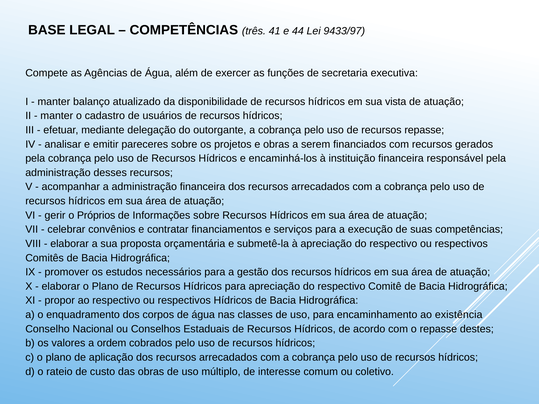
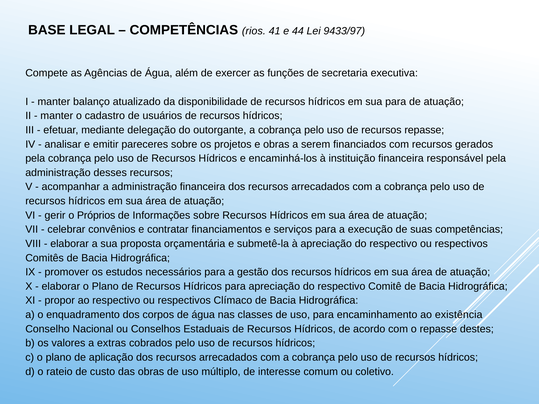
três: três -> rios
sua vista: vista -> para
respectivos Hídricos: Hídricos -> Clímaco
ordem: ordem -> extras
